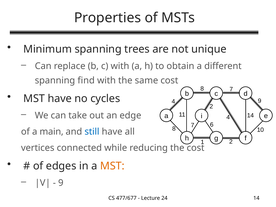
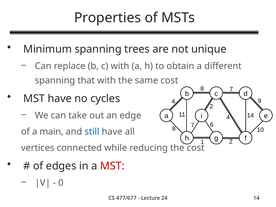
find: find -> that
MST at (112, 166) colour: orange -> red
9 at (61, 183): 9 -> 0
